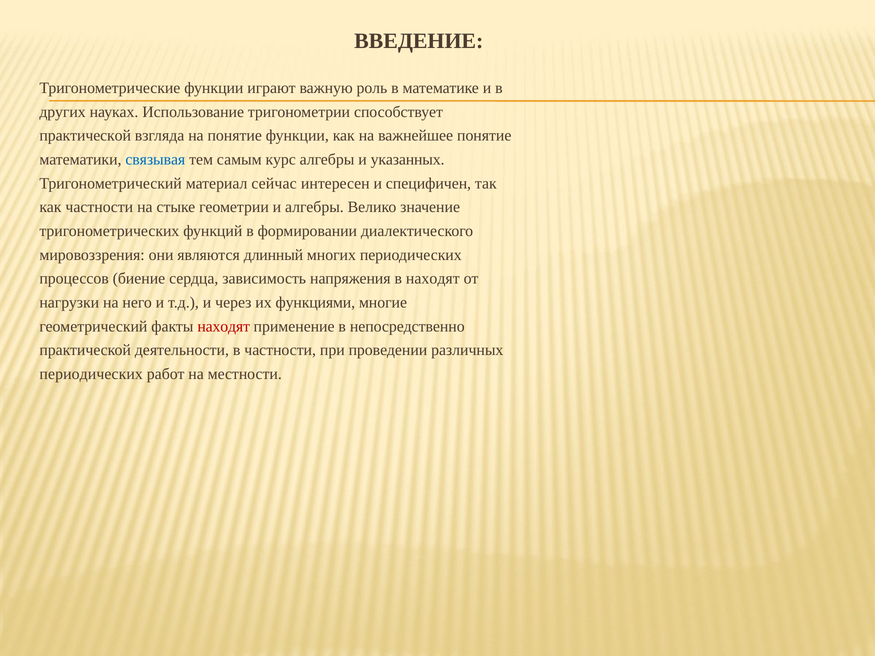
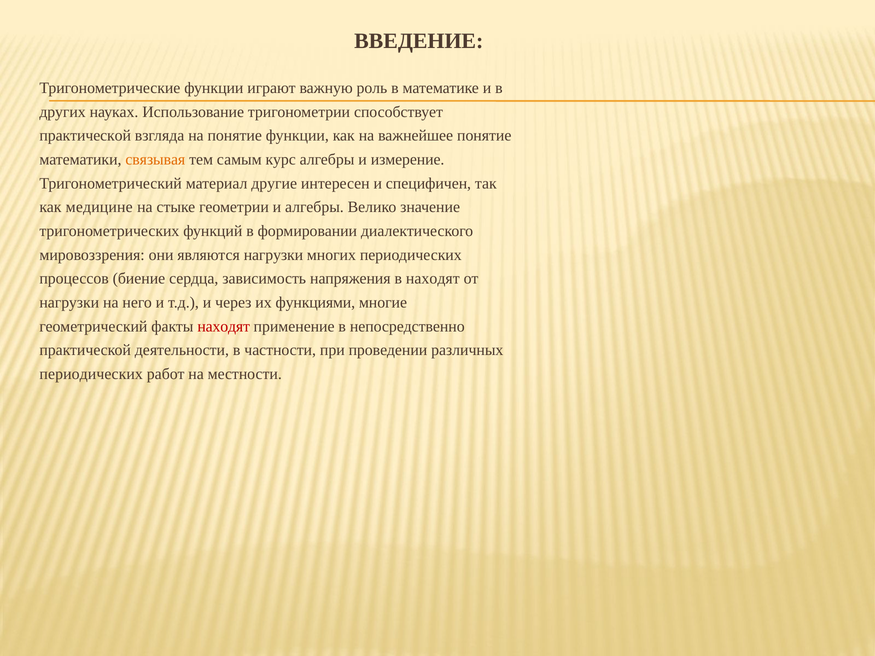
связывая colour: blue -> orange
указанных: указанных -> измерение
сейчас: сейчас -> другие
как частности: частности -> медицине
являются длинный: длинный -> нагрузки
